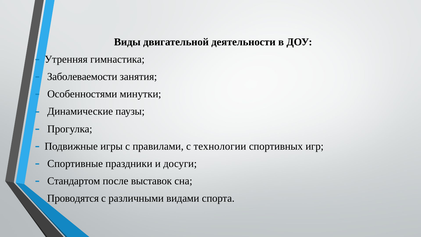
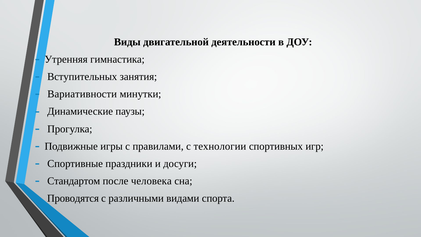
Заболеваемости: Заболеваемости -> Вступительных
Особенностями: Особенностями -> Вариативности
выставок: выставок -> человека
